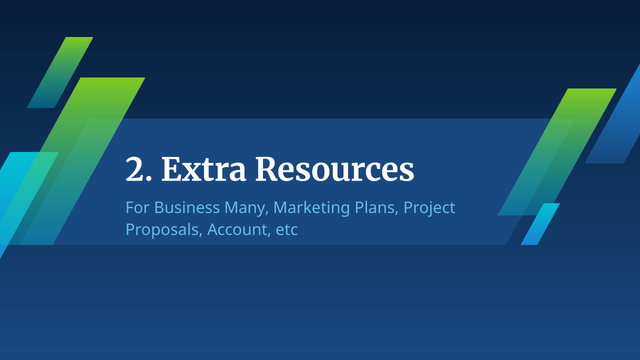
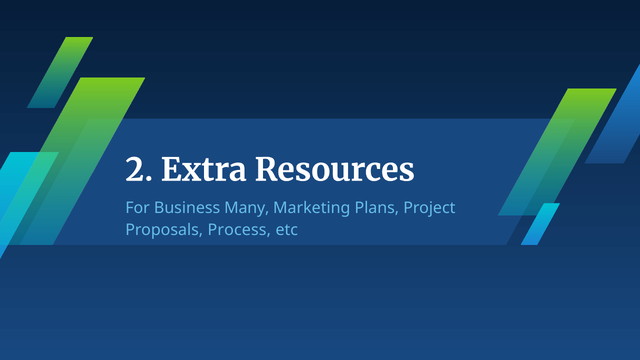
Account: Account -> Process
